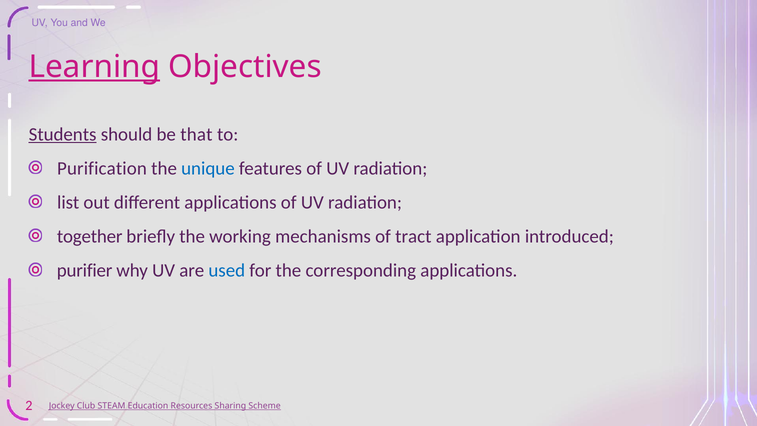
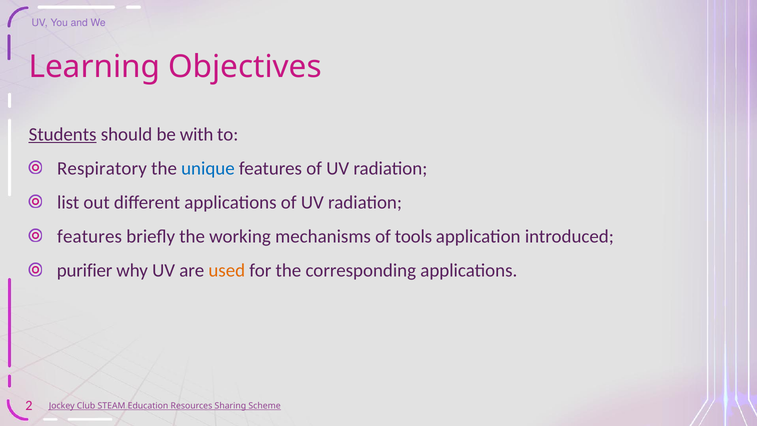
Learning underline: present -> none
that: that -> with
Purification: Purification -> Respiratory
together at (90, 237): together -> features
tract: tract -> tools
used colour: blue -> orange
